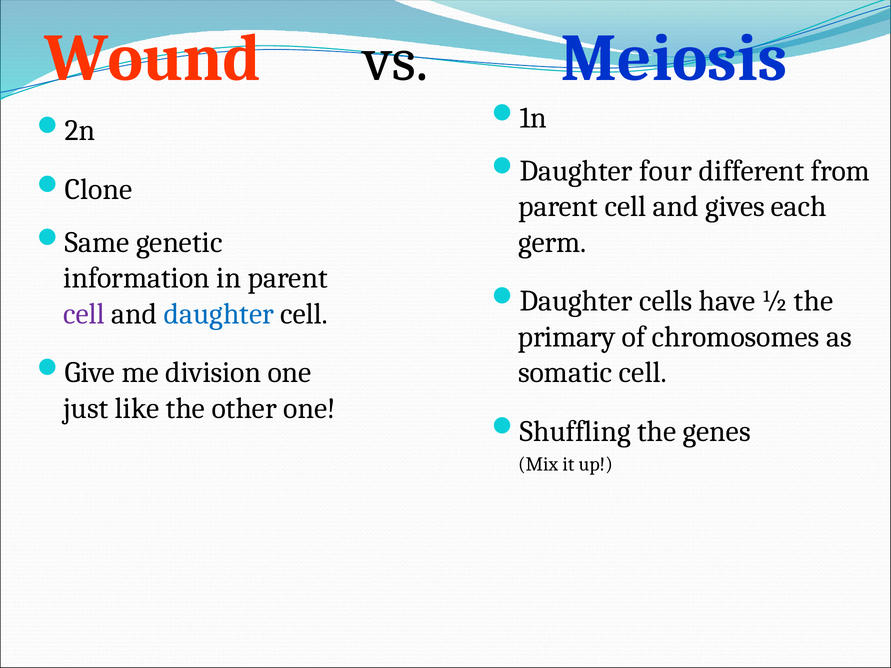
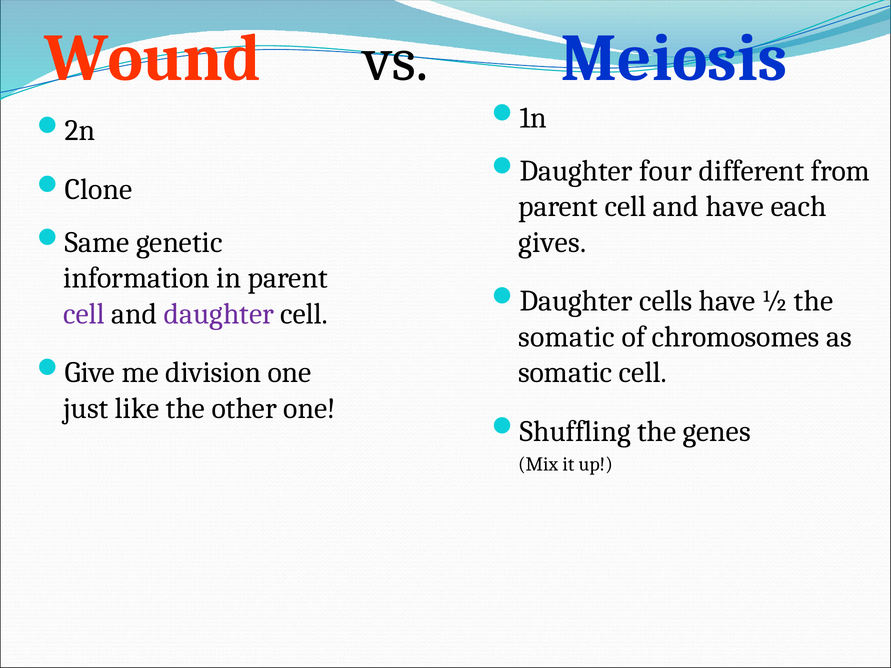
and gives: gives -> have
germ: germ -> gives
daughter colour: blue -> purple
primary at (567, 337): primary -> somatic
